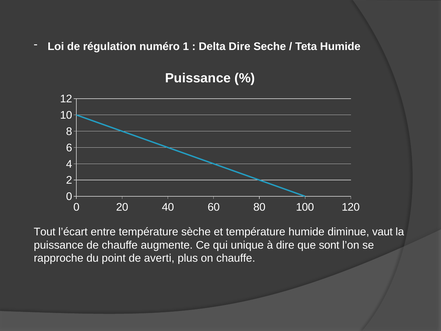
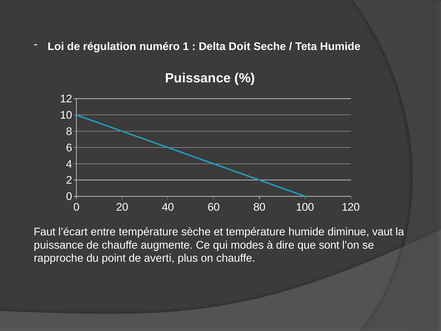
Delta Dire: Dire -> Doit
Tout: Tout -> Faut
unique: unique -> modes
